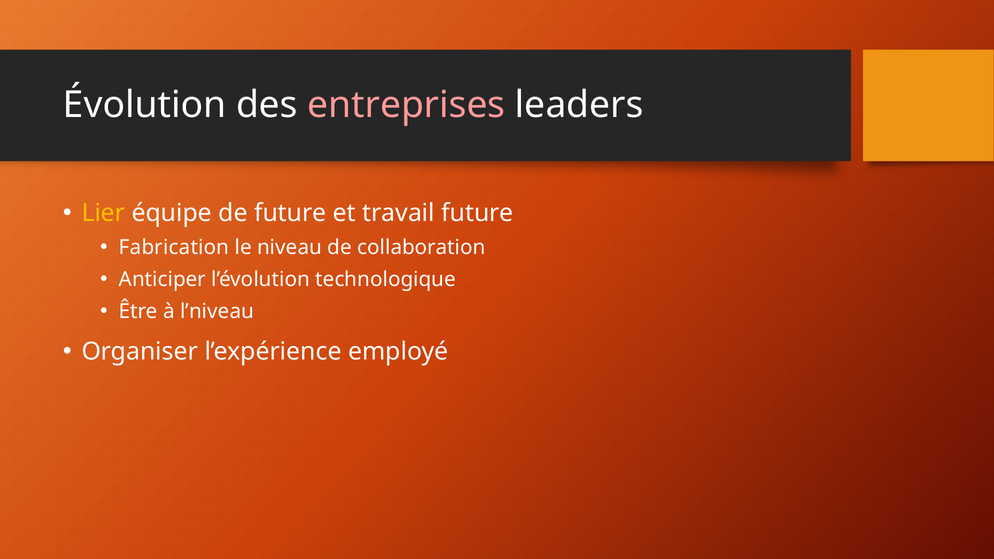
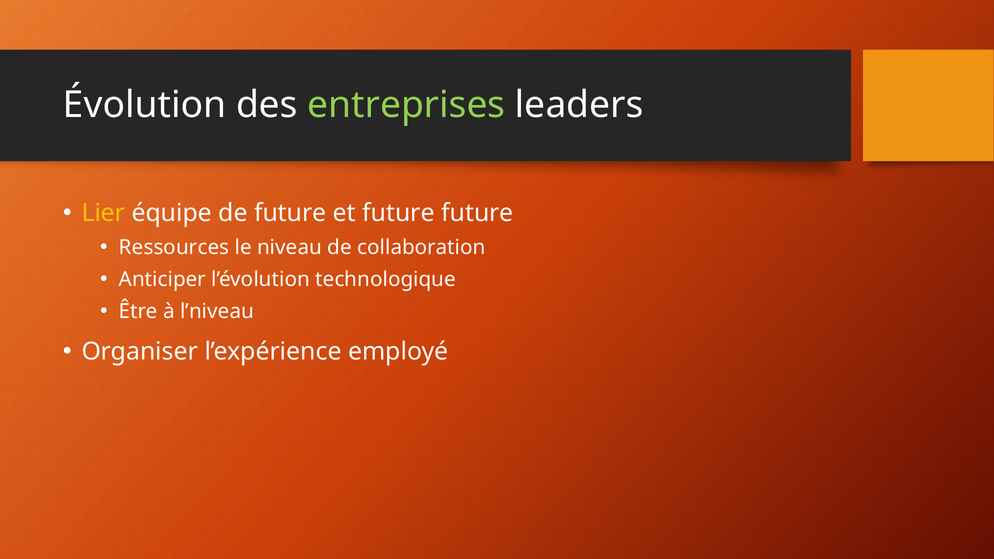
entreprises colour: pink -> light green
et travail: travail -> future
Fabrication: Fabrication -> Ressources
